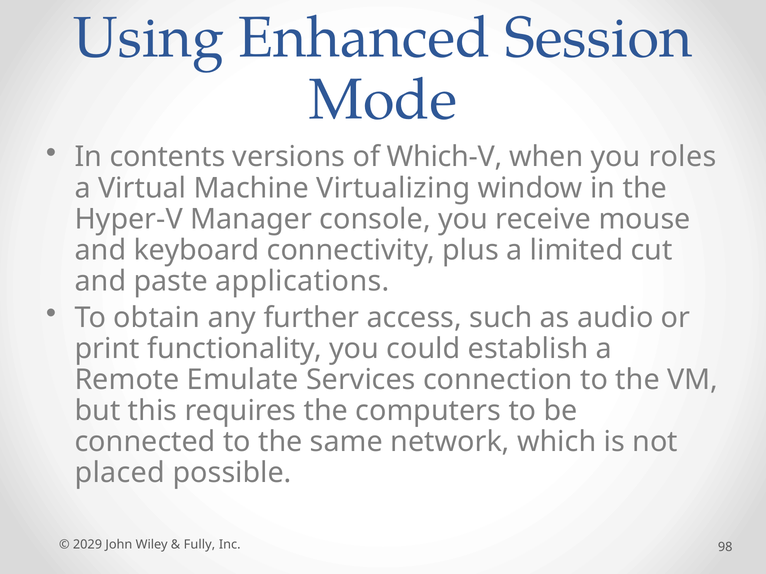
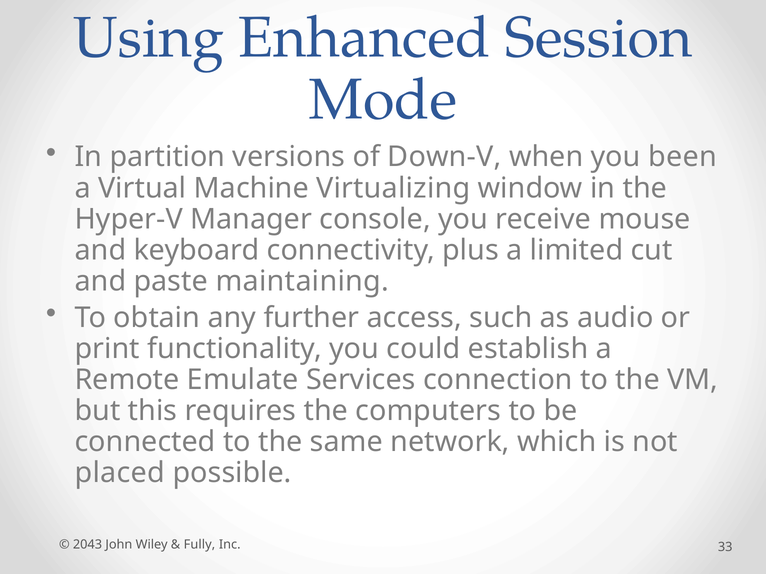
contents: contents -> partition
Which-V: Which-V -> Down-V
roles: roles -> been
applications: applications -> maintaining
2029: 2029 -> 2043
98: 98 -> 33
